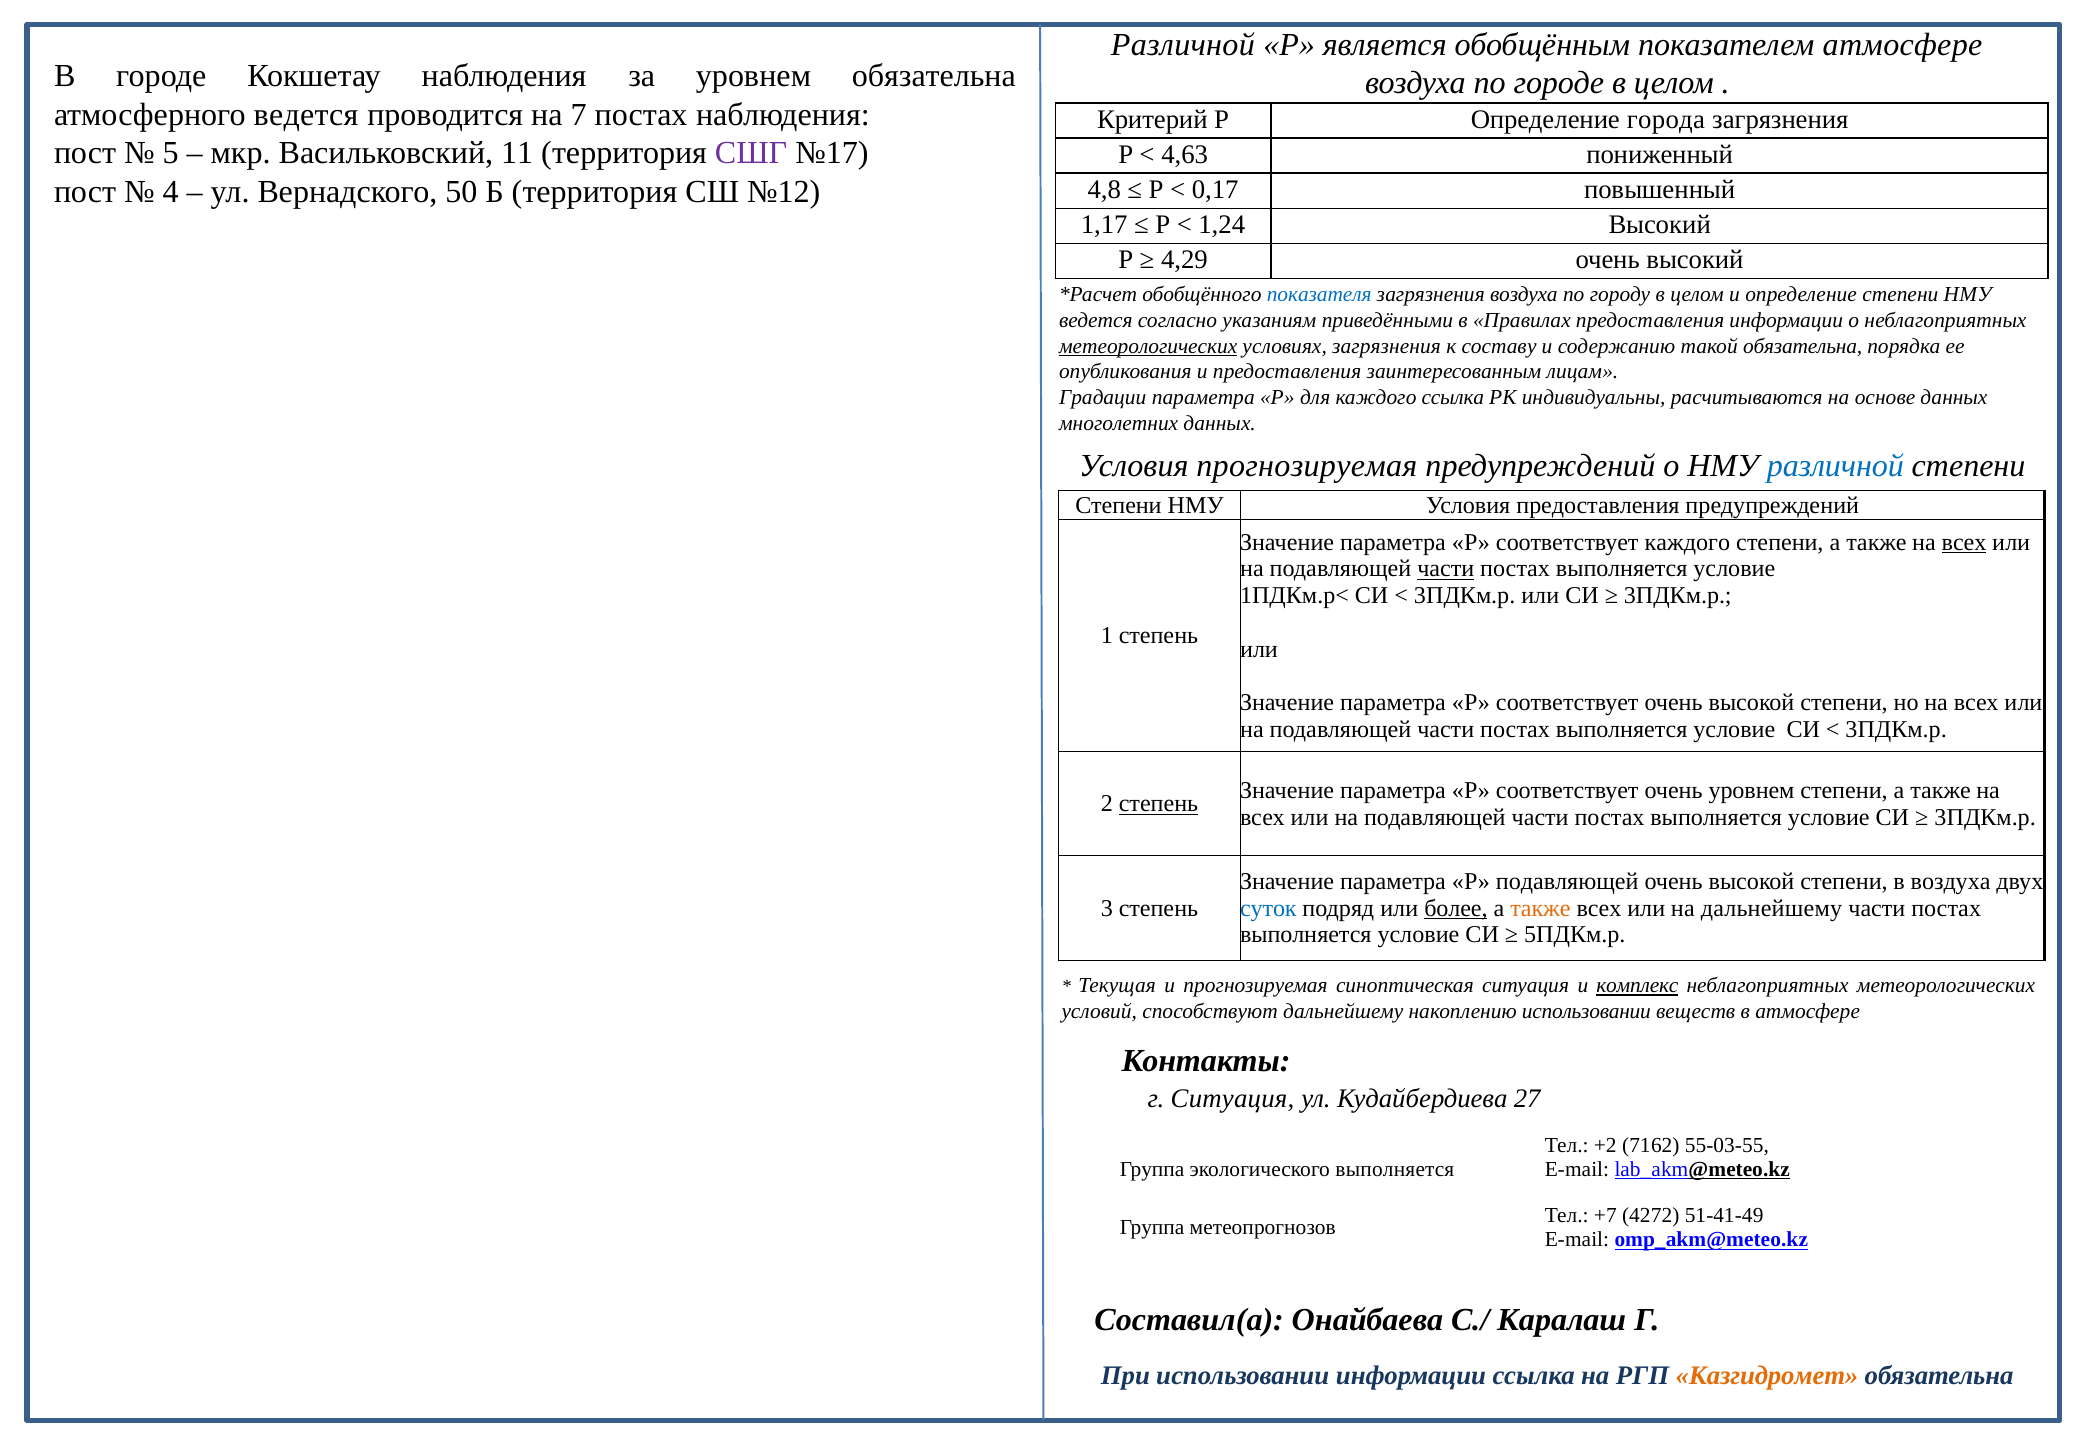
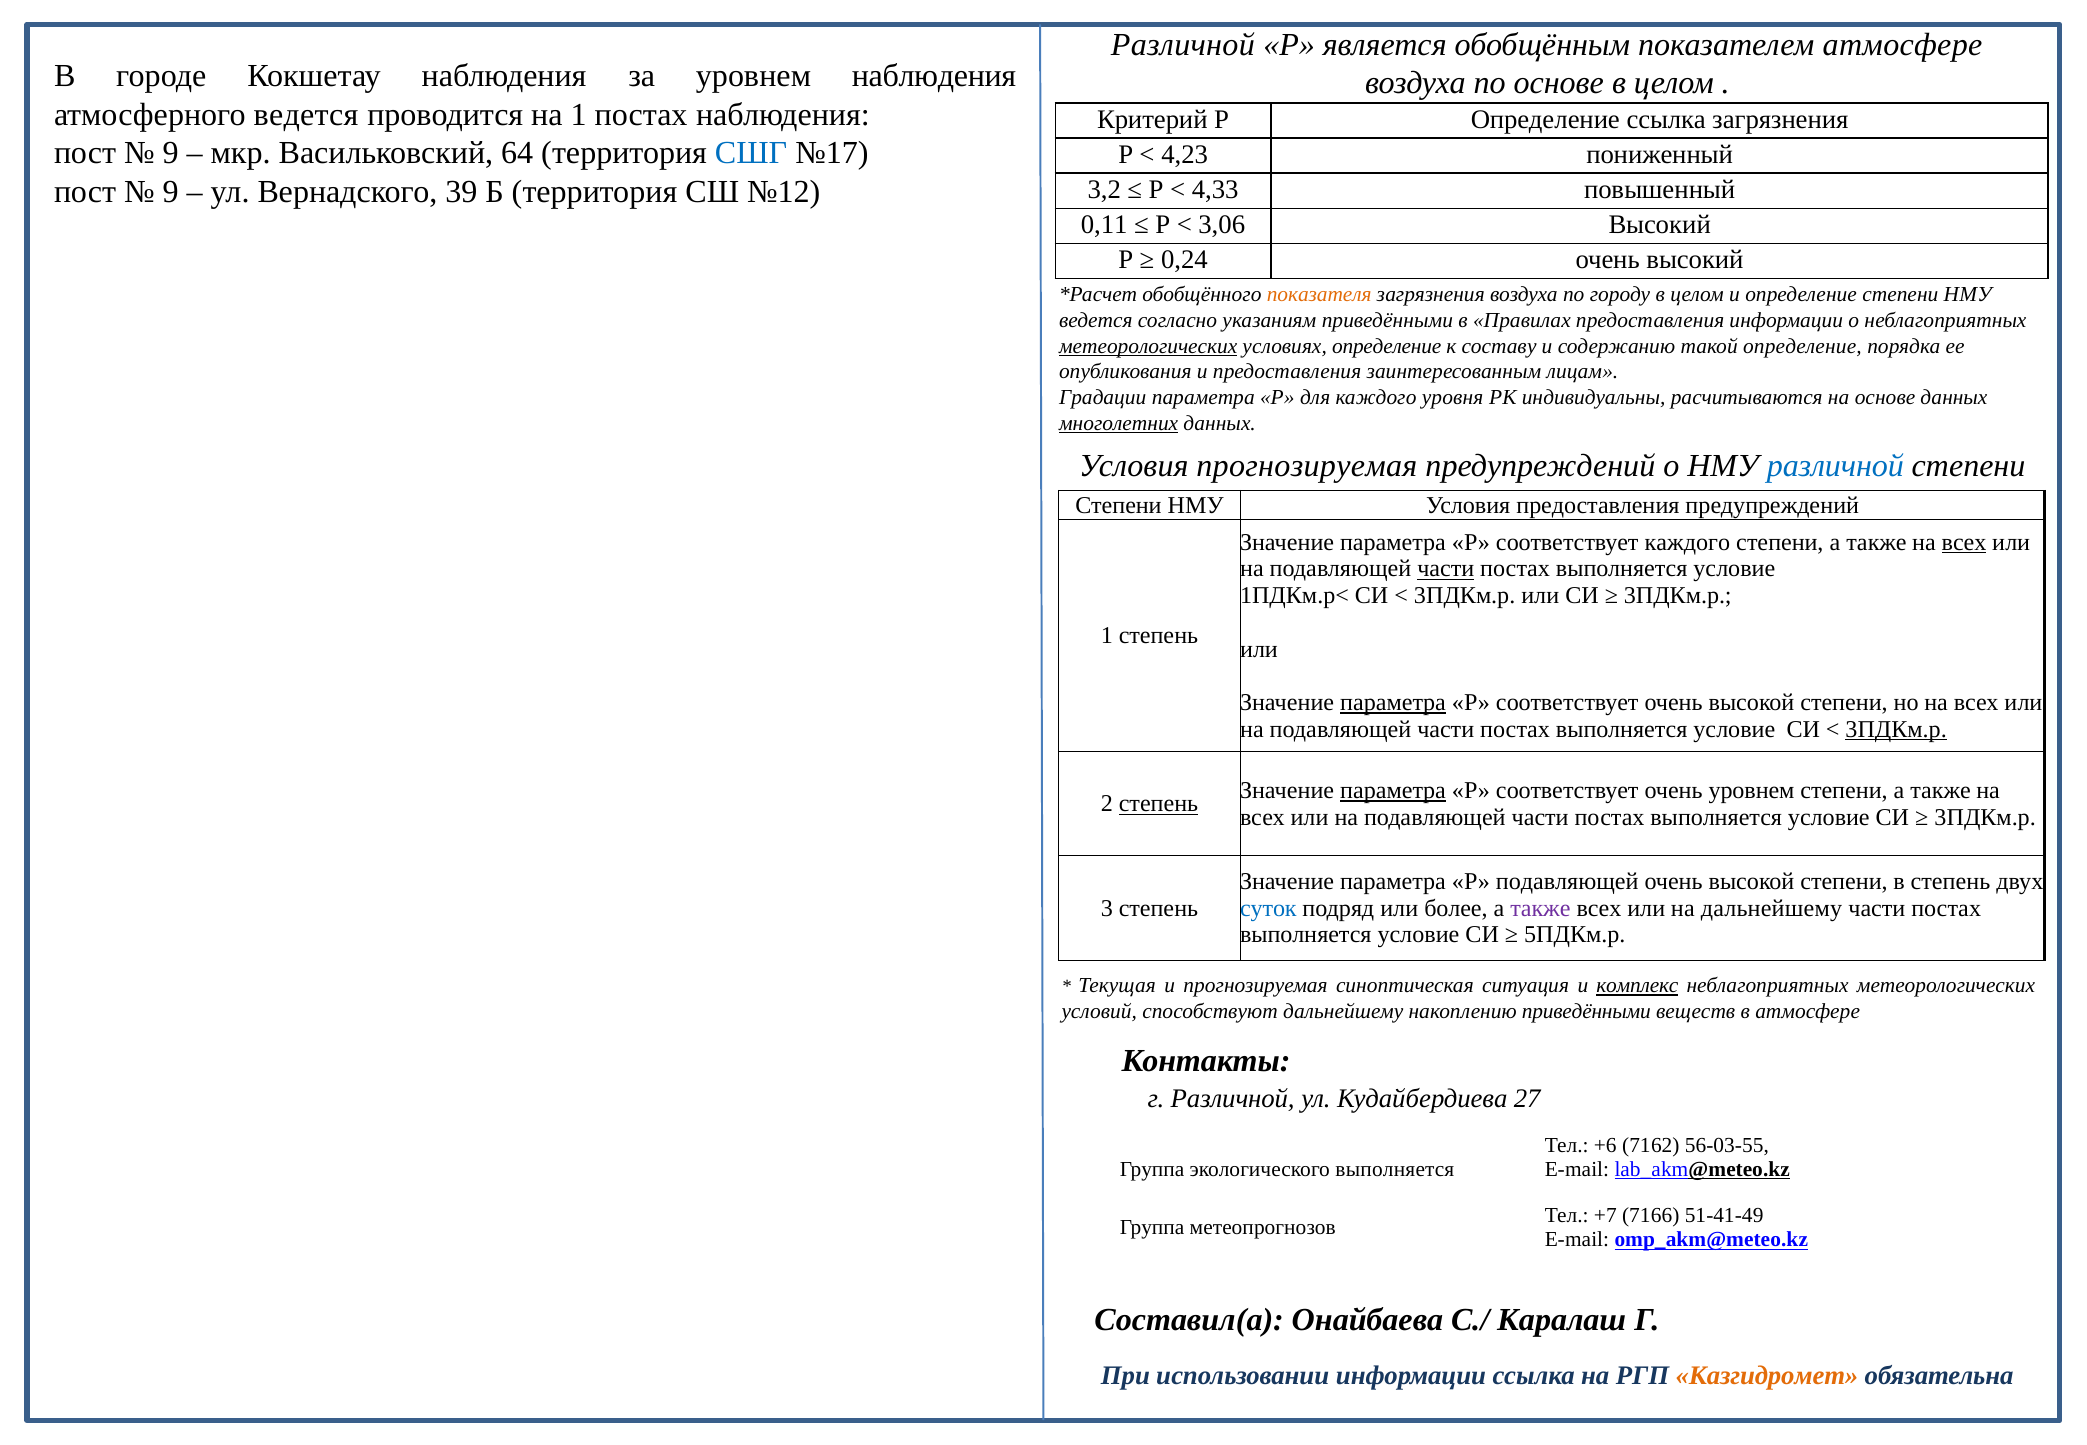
уровнем обязательна: обязательна -> наблюдения
по городе: городе -> основе
на 7: 7 -> 1
Определение города: города -> ссылка
5 at (171, 153): 5 -> 9
11: 11 -> 64
СШГ colour: purple -> blue
4,63: 4,63 -> 4,23
4 at (171, 192): 4 -> 9
50: 50 -> 39
4,8: 4,8 -> 3,2
0,17: 0,17 -> 4,33
1,17: 1,17 -> 0,11
1,24: 1,24 -> 3,06
4,29: 4,29 -> 0,24
показателя colour: blue -> orange
условиях загрязнения: загрязнения -> определение
такой обязательна: обязательна -> определение
каждого ссылка: ссылка -> уровня
многолетних underline: none -> present
параметра at (1393, 702) underline: none -> present
3ПДКм.р at (1896, 729) underline: none -> present
параметра at (1393, 790) underline: none -> present
в воздуха: воздуха -> степень
более underline: present -> none
также at (1540, 908) colour: orange -> purple
накоплению использовании: использовании -> приведёнными
г Ситуация: Ситуация -> Различной
+2: +2 -> +6
55-03-55: 55-03-55 -> 56-03-55
4272: 4272 -> 7166
